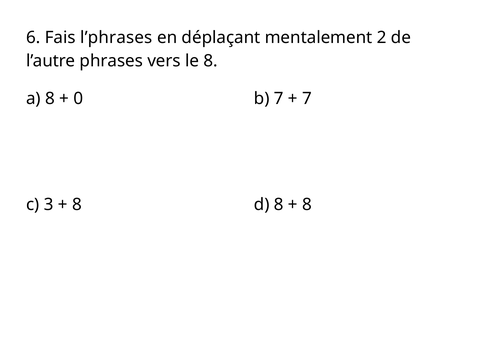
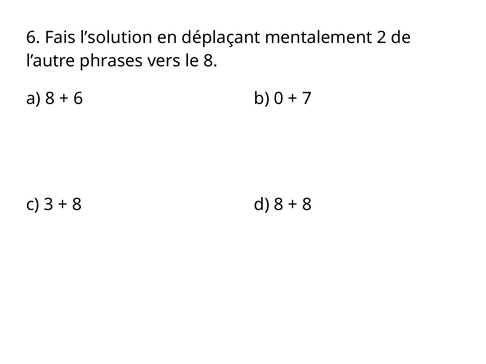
l’phrases: l’phrases -> l’solution
0 at (78, 99): 0 -> 6
b 7: 7 -> 0
